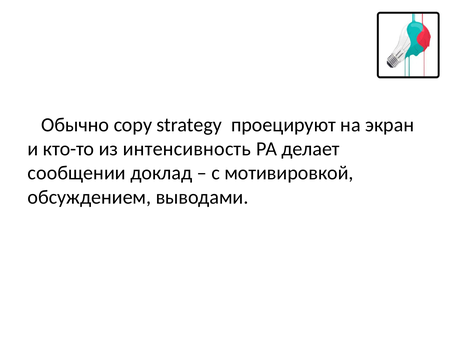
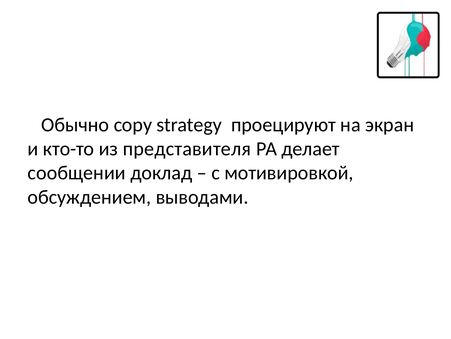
интенсивность: интенсивность -> представителя
